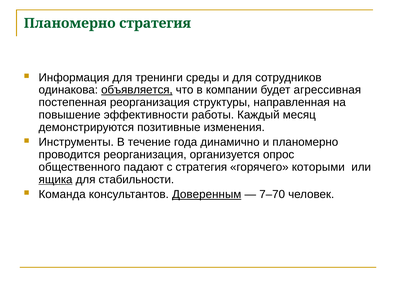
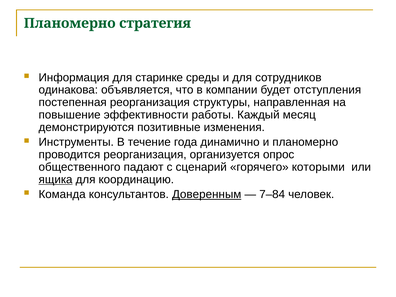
тренинги: тренинги -> старинке
объявляется underline: present -> none
агрессивная: агрессивная -> отступления
с стратегия: стратегия -> сценарий
стабильности: стабильности -> координацию
7–70: 7–70 -> 7–84
